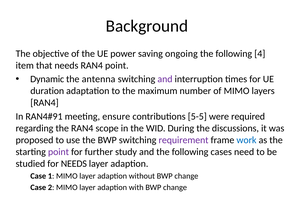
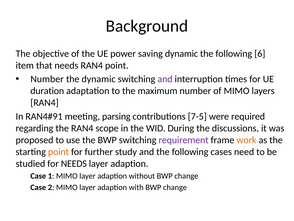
saving ongoing: ongoing -> dynamic
4: 4 -> 6
Dynamic at (47, 79): Dynamic -> Number
the antenna: antenna -> dynamic
ensure: ensure -> parsing
5-5: 5-5 -> 7-5
work colour: blue -> orange
point at (58, 151) colour: purple -> orange
